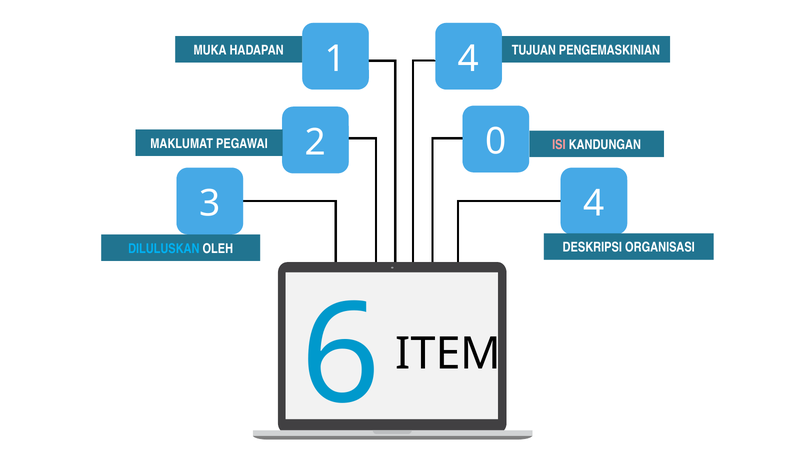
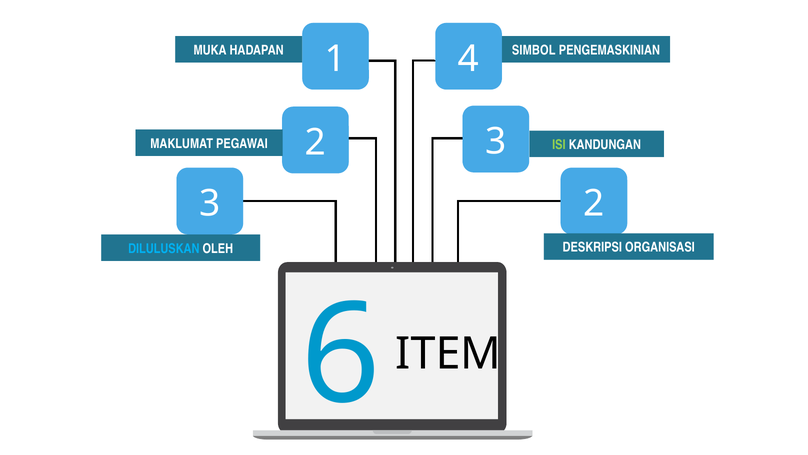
TUJUAN: TUJUAN -> SIMBOL
2 0: 0 -> 3
ISI colour: pink -> light green
3 4: 4 -> 2
